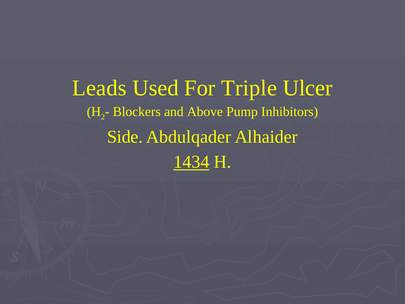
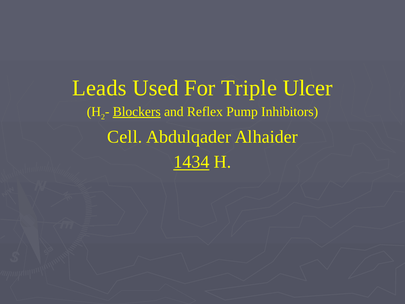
Blockers underline: none -> present
Above: Above -> Reflex
Side: Side -> Cell
